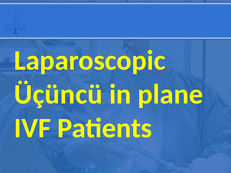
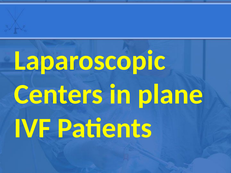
Üçüncü: Üçüncü -> Centers
